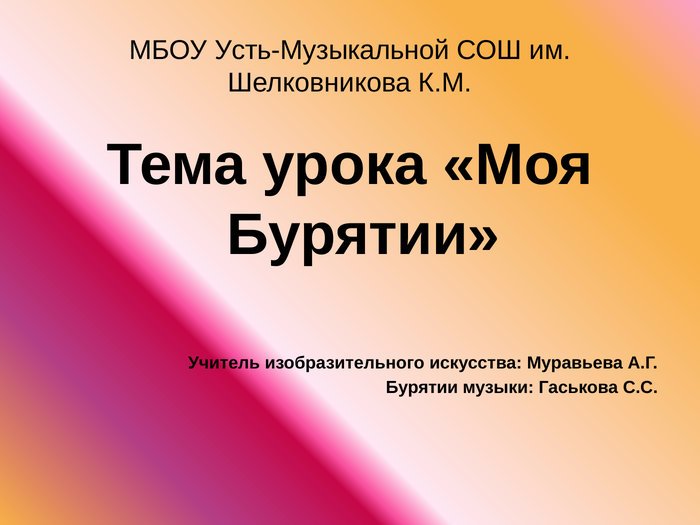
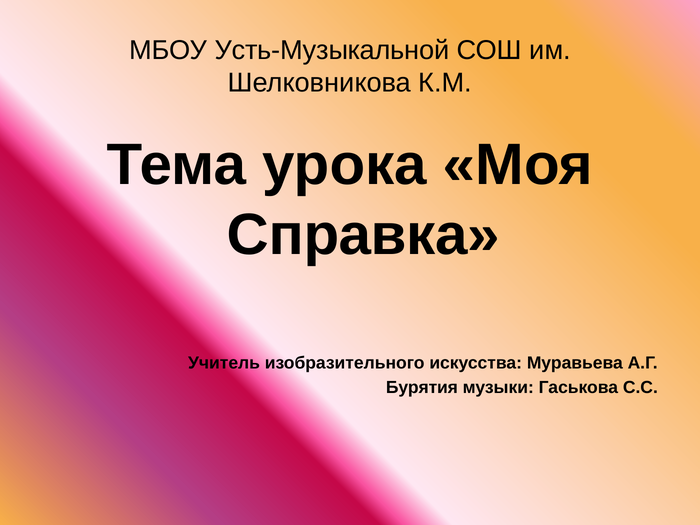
Бурятии at (363, 235): Бурятии -> Справка
Бурятии at (422, 387): Бурятии -> Бурятия
